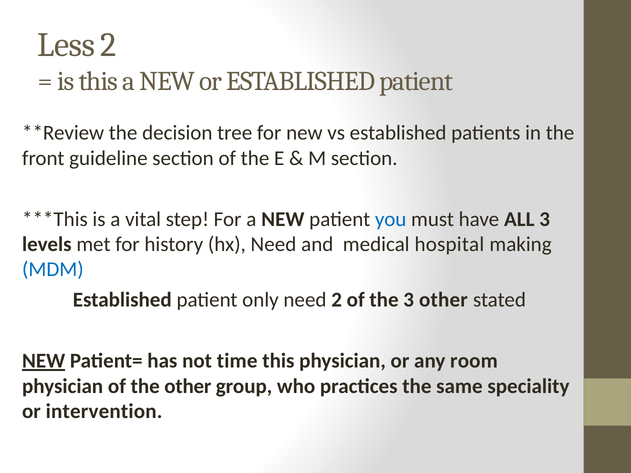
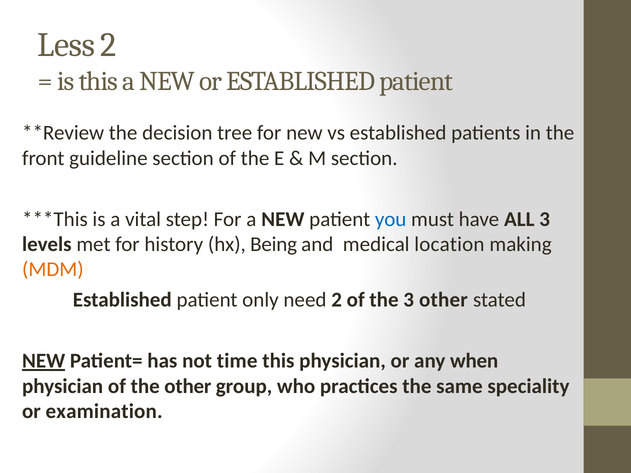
hx Need: Need -> Being
hospital: hospital -> location
MDM colour: blue -> orange
room: room -> when
intervention: intervention -> examination
